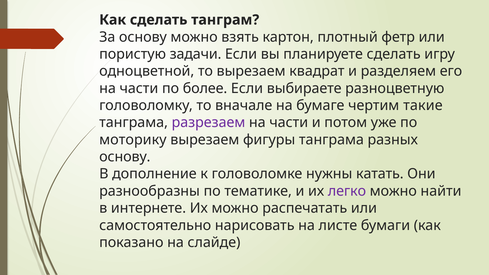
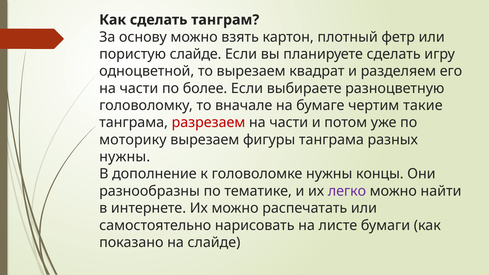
пористую задачи: задачи -> слайде
разрезаем colour: purple -> red
основу at (125, 157): основу -> нужны
катать: катать -> концы
